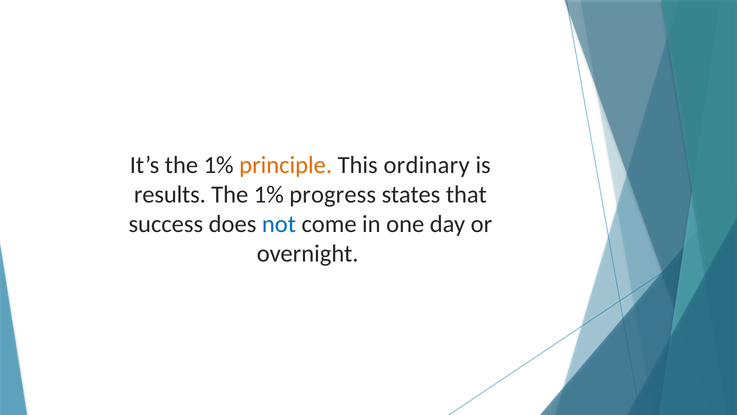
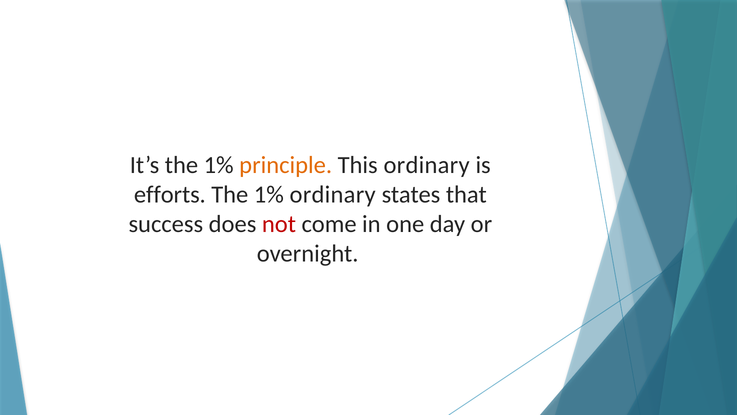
results: results -> efforts
1% progress: progress -> ordinary
not colour: blue -> red
